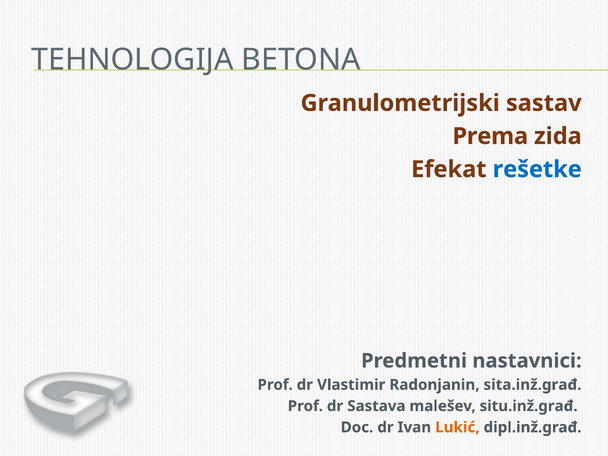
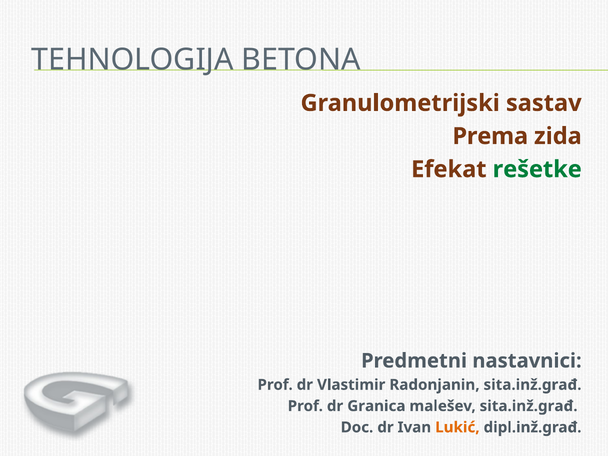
rešetke colour: blue -> green
Sastava: Sastava -> Granica
malešev situ.inž.građ: situ.inž.građ -> sita.inž.građ
